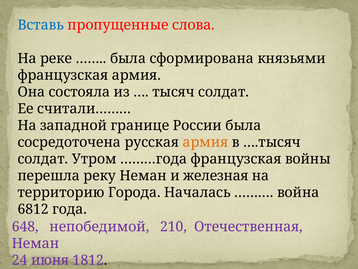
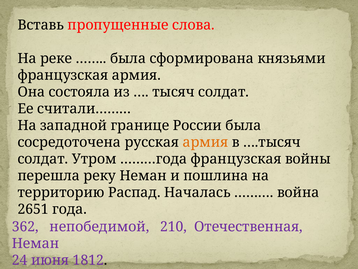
Вставь colour: blue -> black
железная: железная -> пошлина
Города: Города -> Распад
6812: 6812 -> 2651
648: 648 -> 362
